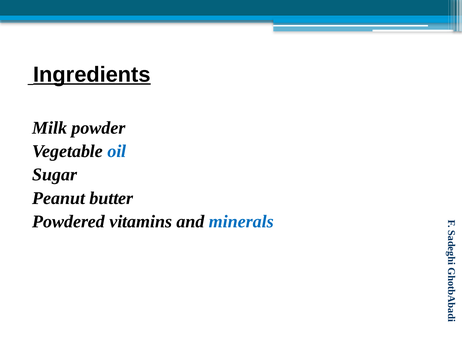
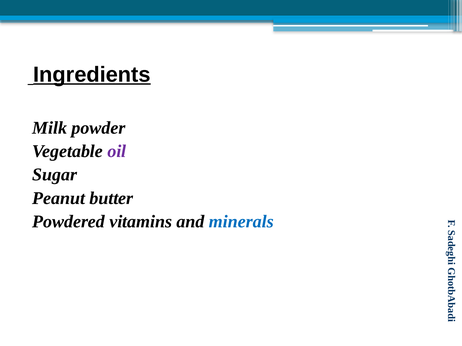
oil colour: blue -> purple
